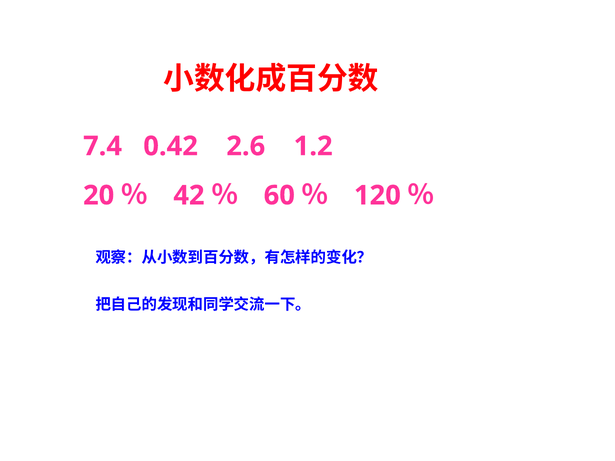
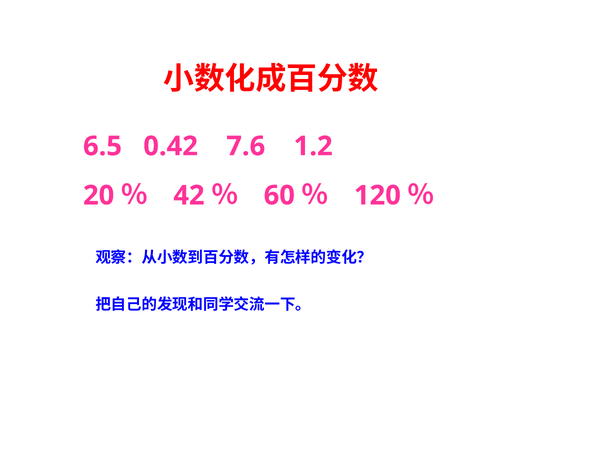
7.4: 7.4 -> 6.5
2.6: 2.6 -> 7.6
